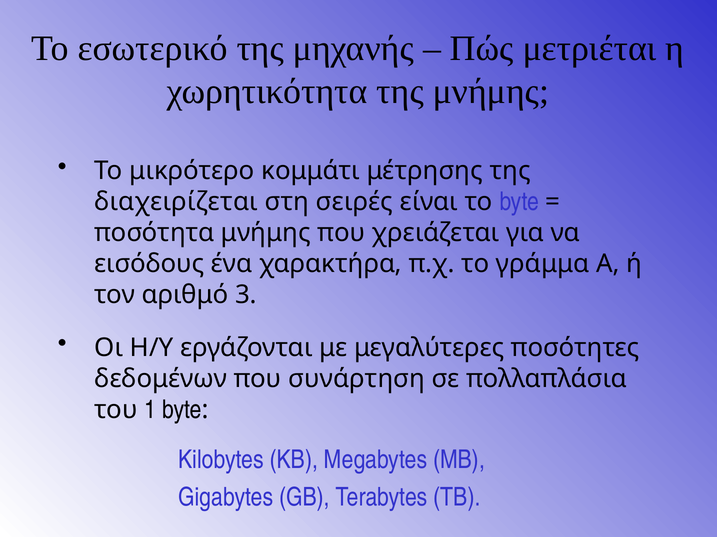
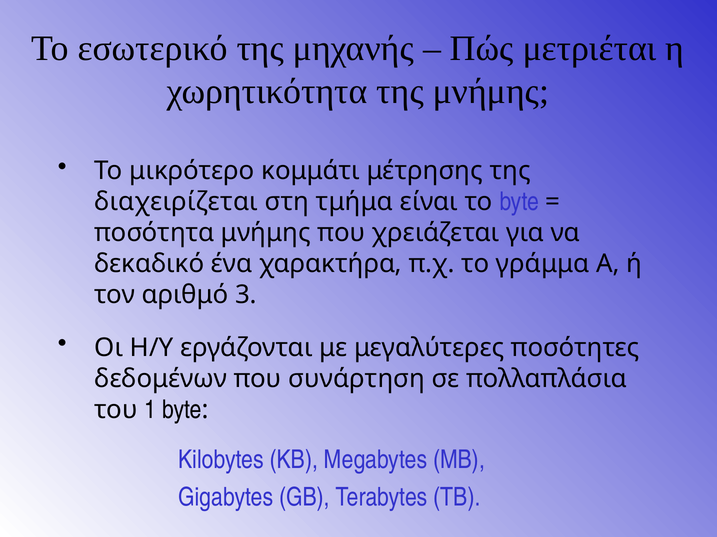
σειρές: σειρές -> τμήμα
εισόδους: εισόδους -> δεκαδικό
